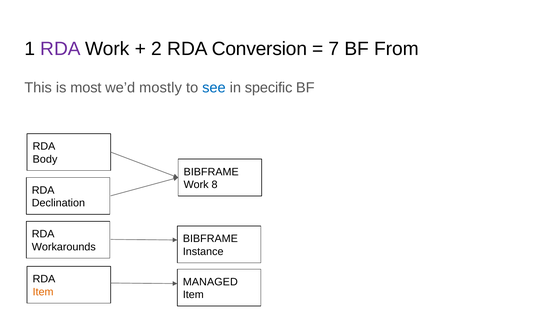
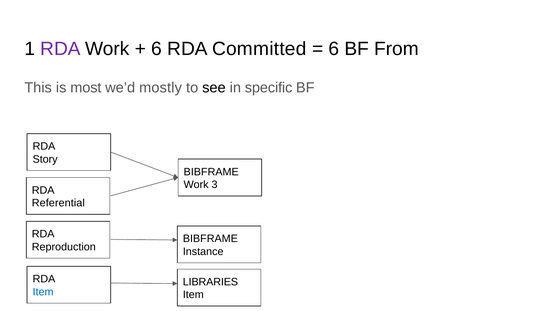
2 at (157, 49): 2 -> 6
Conversion: Conversion -> Committed
7 at (334, 49): 7 -> 6
see colour: blue -> black
Body: Body -> Story
8: 8 -> 3
Declination: Declination -> Referential
Workarounds: Workarounds -> Reproduction
MANAGED: MANAGED -> LIBRARIES
Item at (43, 292) colour: orange -> blue
